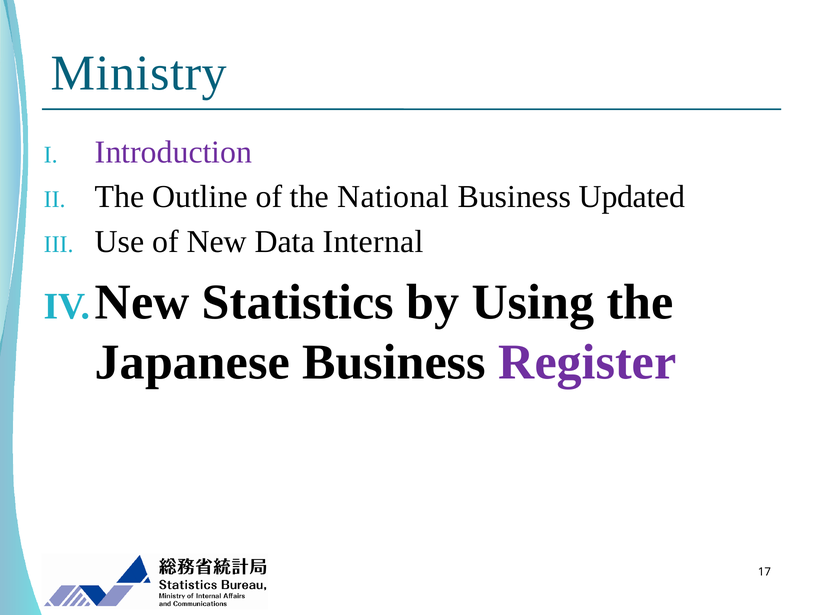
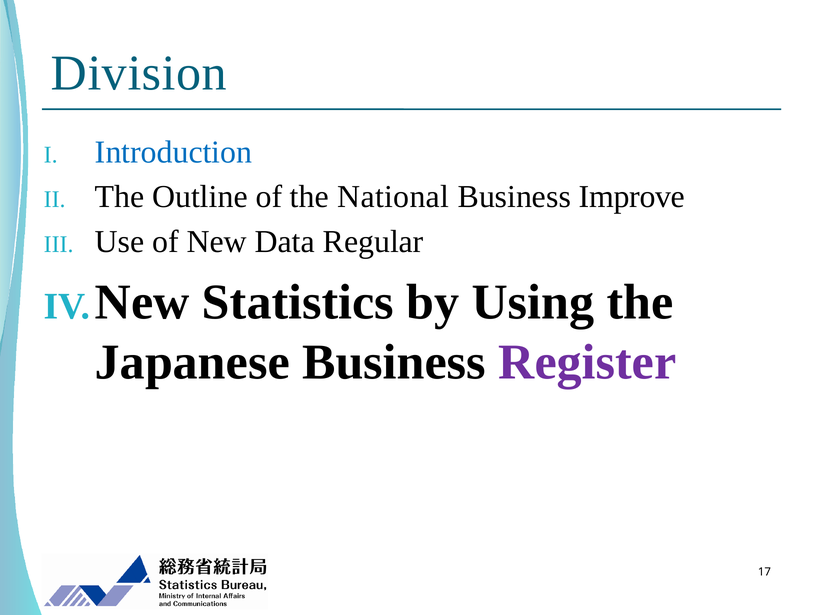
Ministry: Ministry -> Division
Introduction colour: purple -> blue
Updated: Updated -> Improve
Internal: Internal -> Regular
